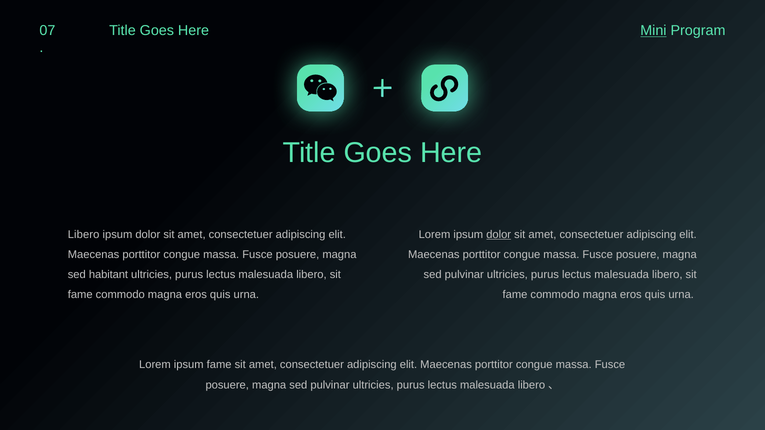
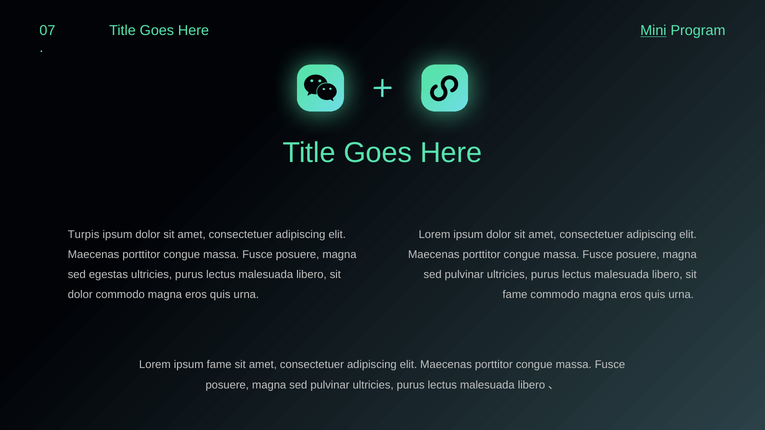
Libero at (84, 234): Libero -> Turpis
dolor at (499, 234) underline: present -> none
habitant: habitant -> egestas
fame at (80, 295): fame -> dolor
